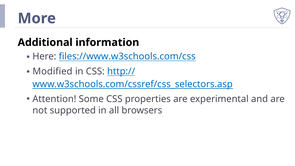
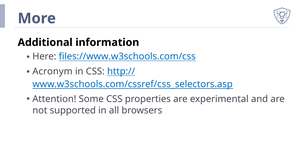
Modified: Modified -> Acronym
